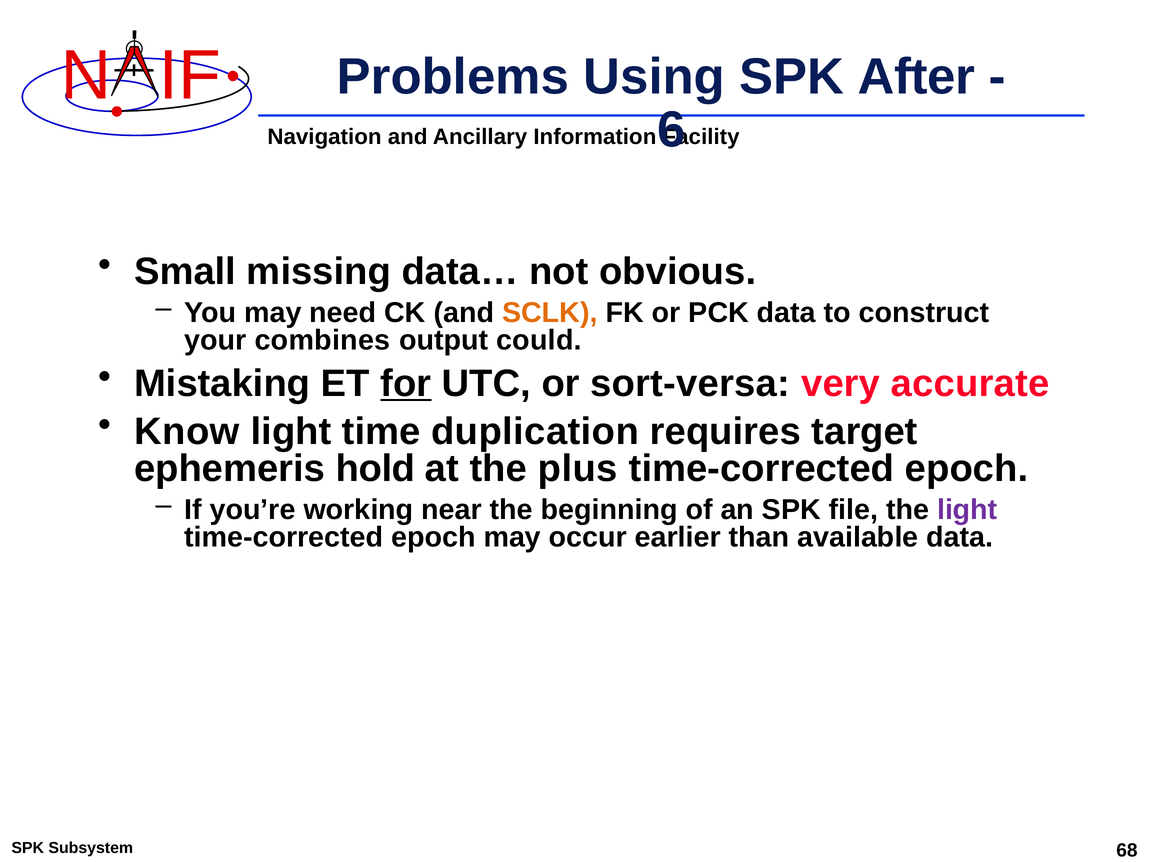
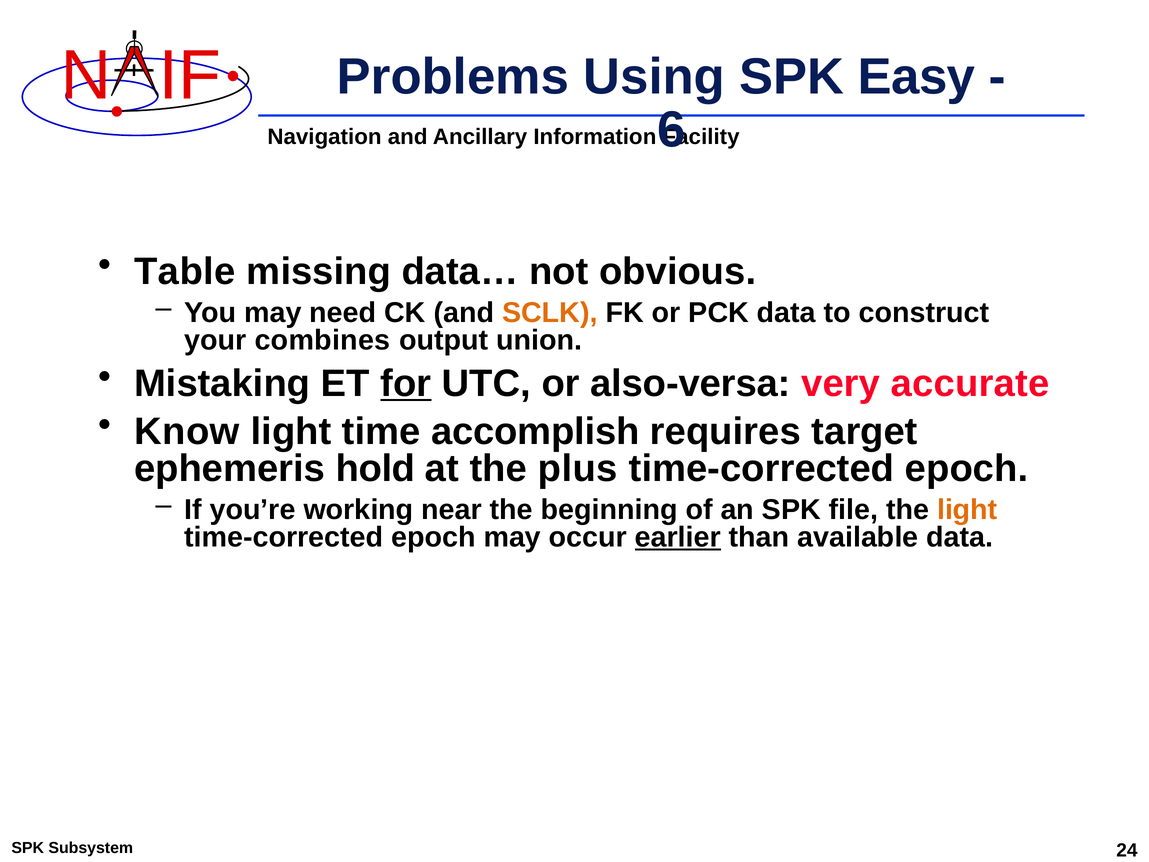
After: After -> Easy
Small: Small -> Table
could: could -> union
sort-versa: sort-versa -> also-versa
duplication: duplication -> accomplish
light at (967, 510) colour: purple -> orange
earlier underline: none -> present
68: 68 -> 24
